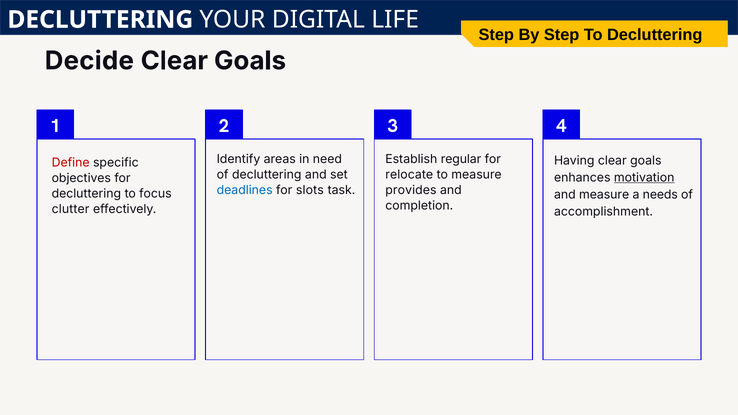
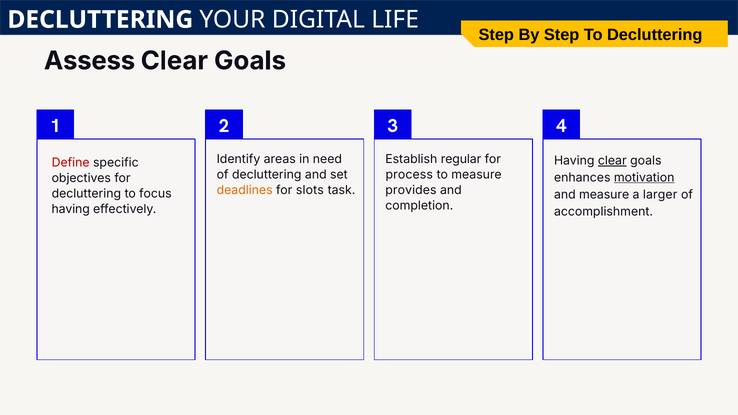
Decide: Decide -> Assess
clear at (612, 161) underline: none -> present
relocate: relocate -> process
deadlines colour: blue -> orange
needs: needs -> larger
clutter at (71, 209): clutter -> having
